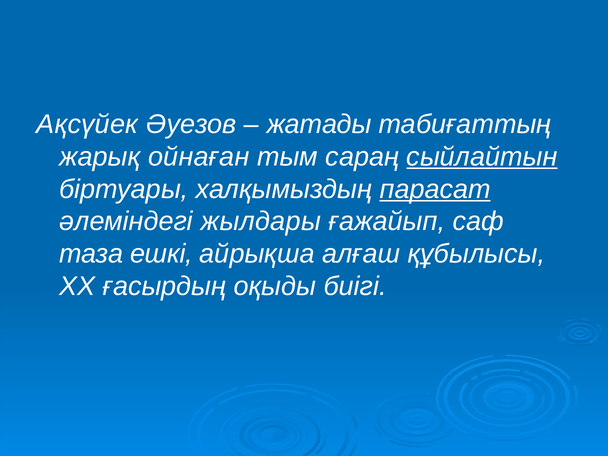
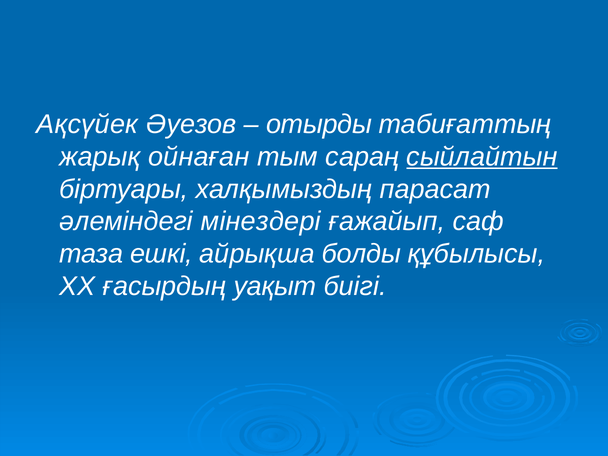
жатады: жатады -> отырды
парасат underline: present -> none
жылдары: жылдары -> мінездері
алғаш: алғаш -> болды
оқыды: оқыды -> уақыт
